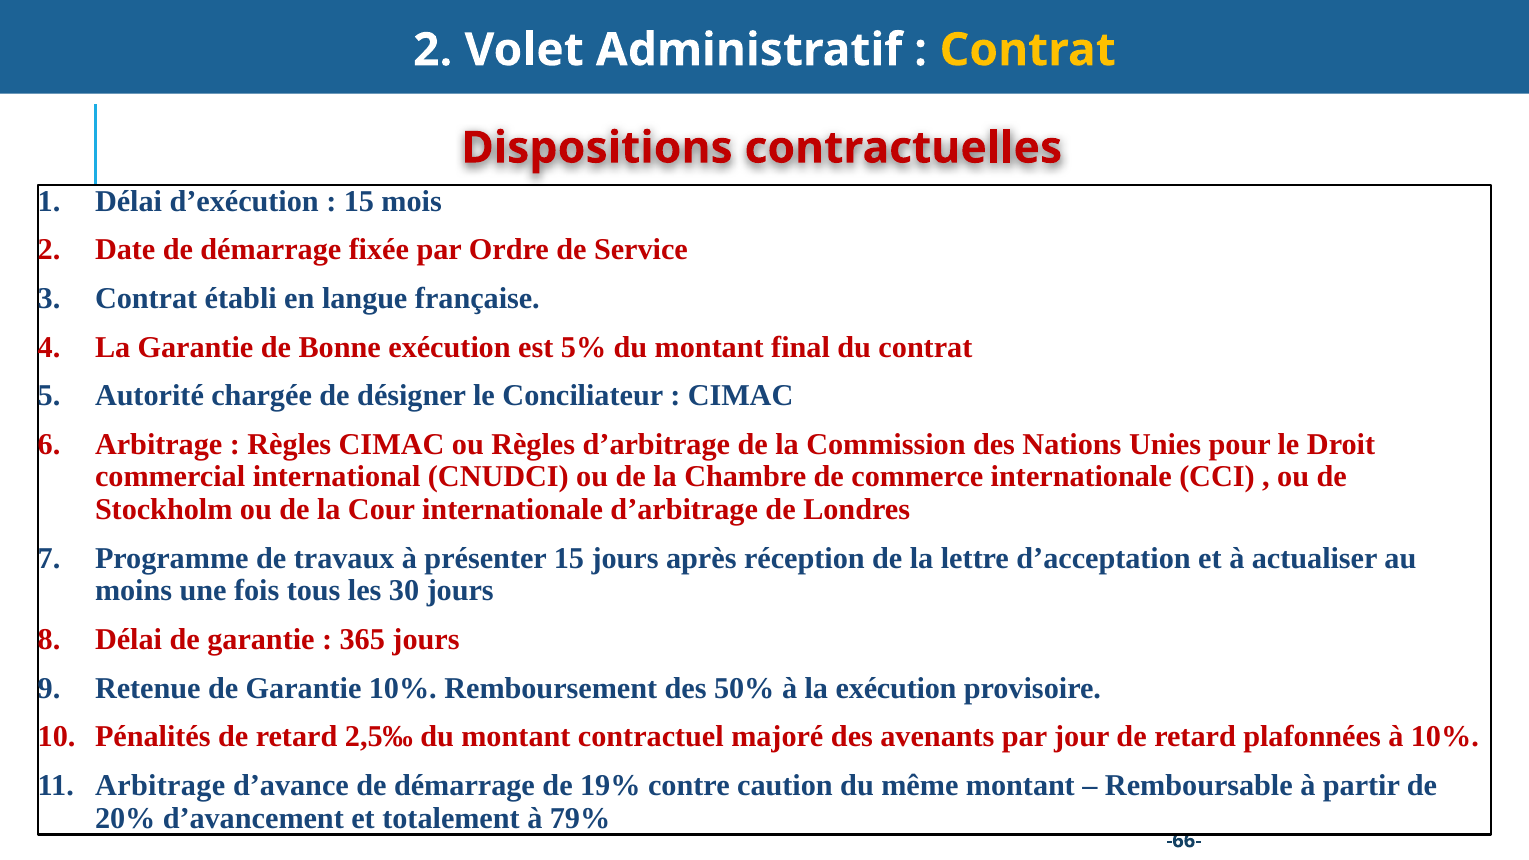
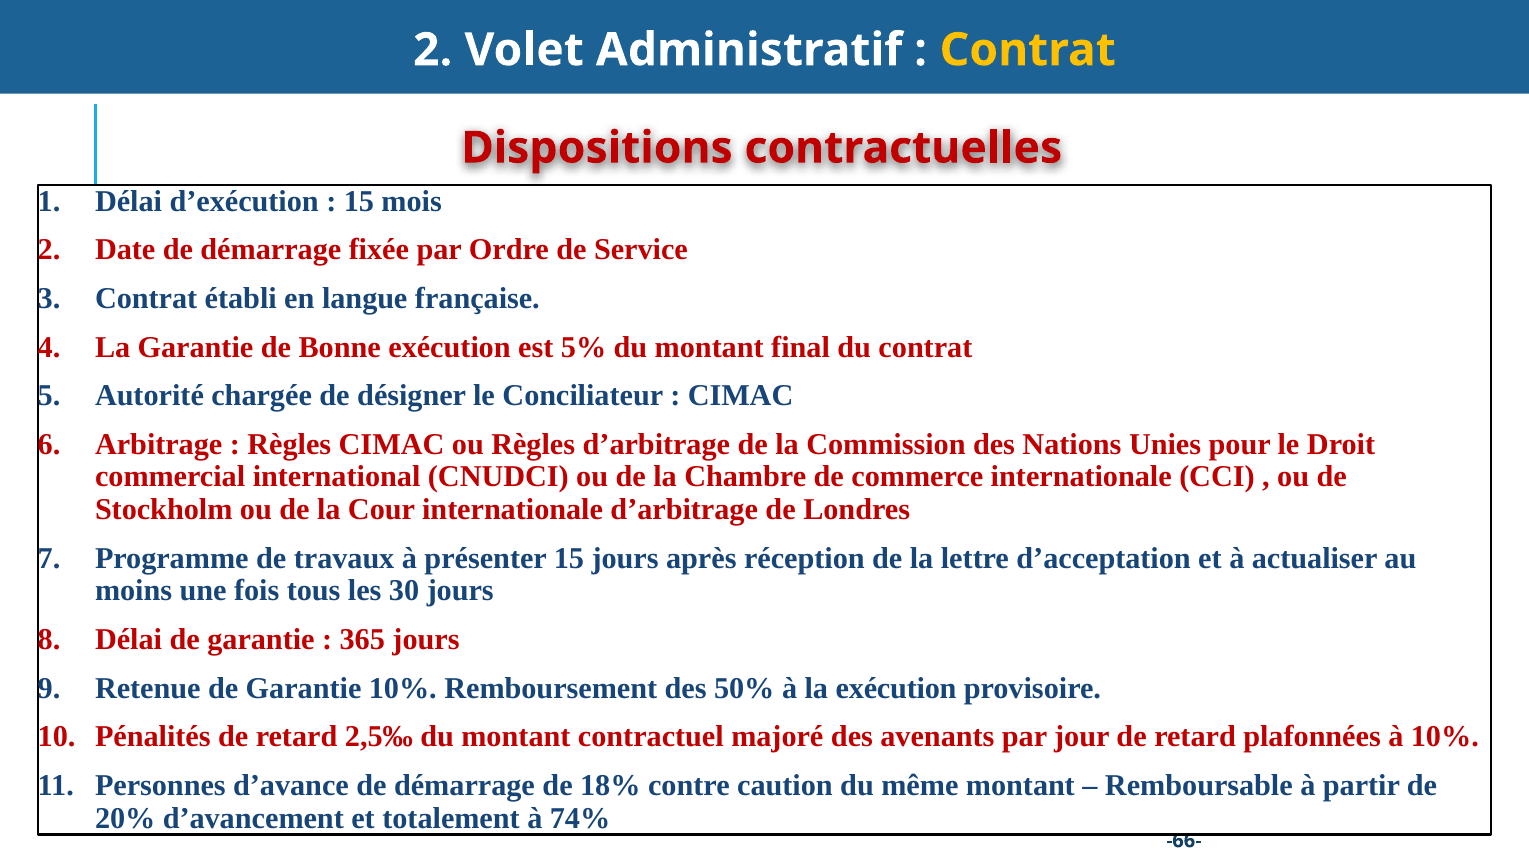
Arbitrage at (160, 785): Arbitrage -> Personnes
19%: 19% -> 18%
79%: 79% -> 74%
